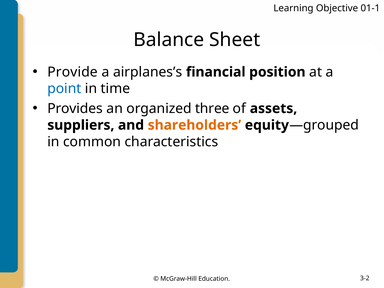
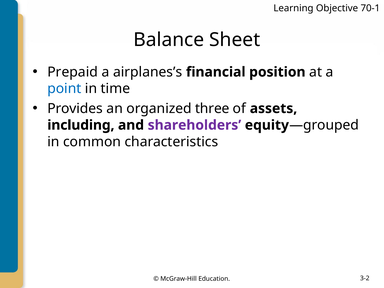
01-1: 01-1 -> 70-1
Provide: Provide -> Prepaid
suppliers: suppliers -> including
shareholders colour: orange -> purple
